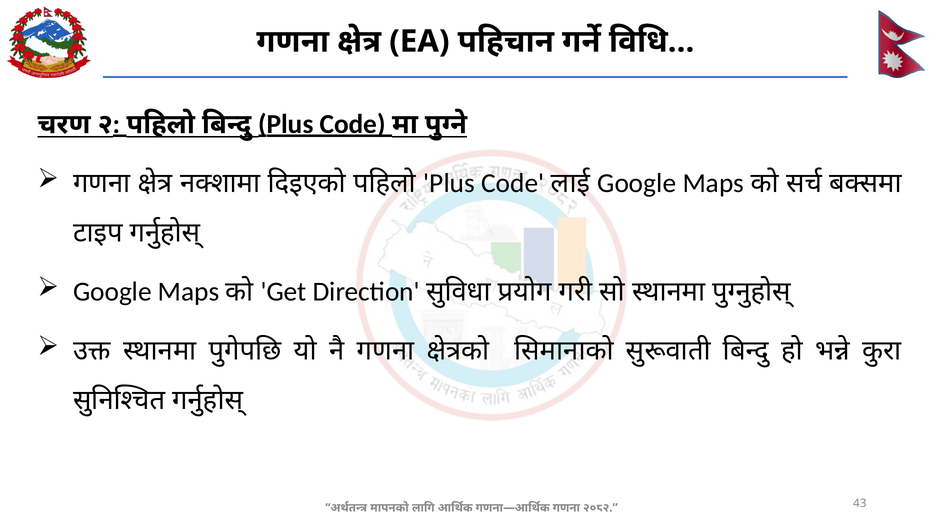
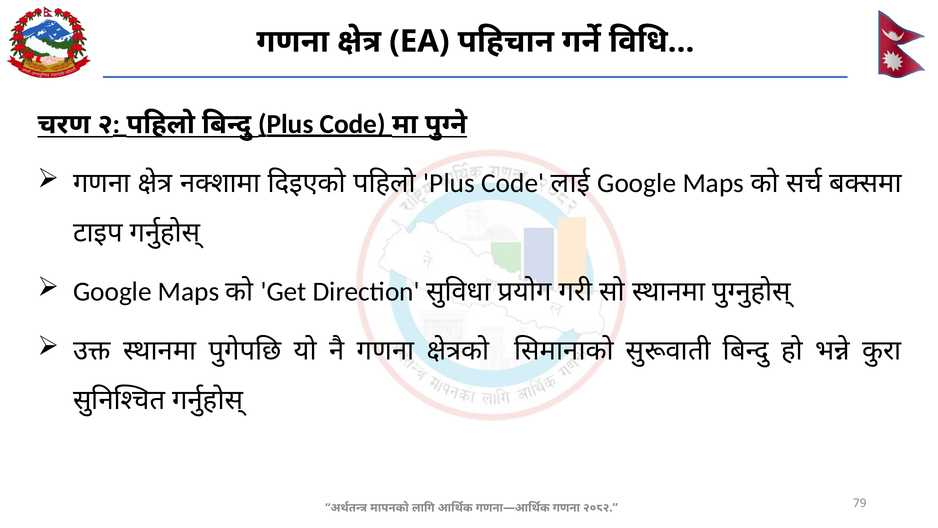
43: 43 -> 79
